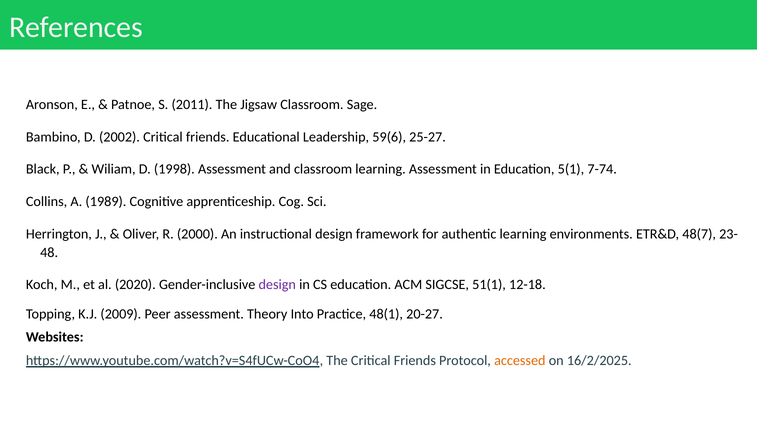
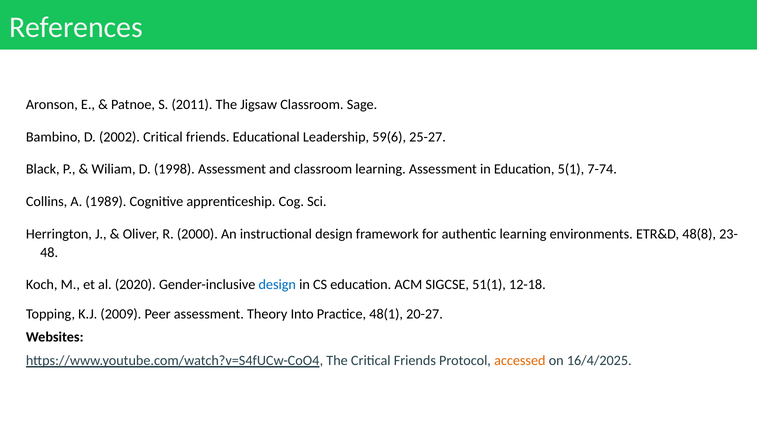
48(7: 48(7 -> 48(8
design at (277, 285) colour: purple -> blue
16/2/2025: 16/2/2025 -> 16/4/2025
